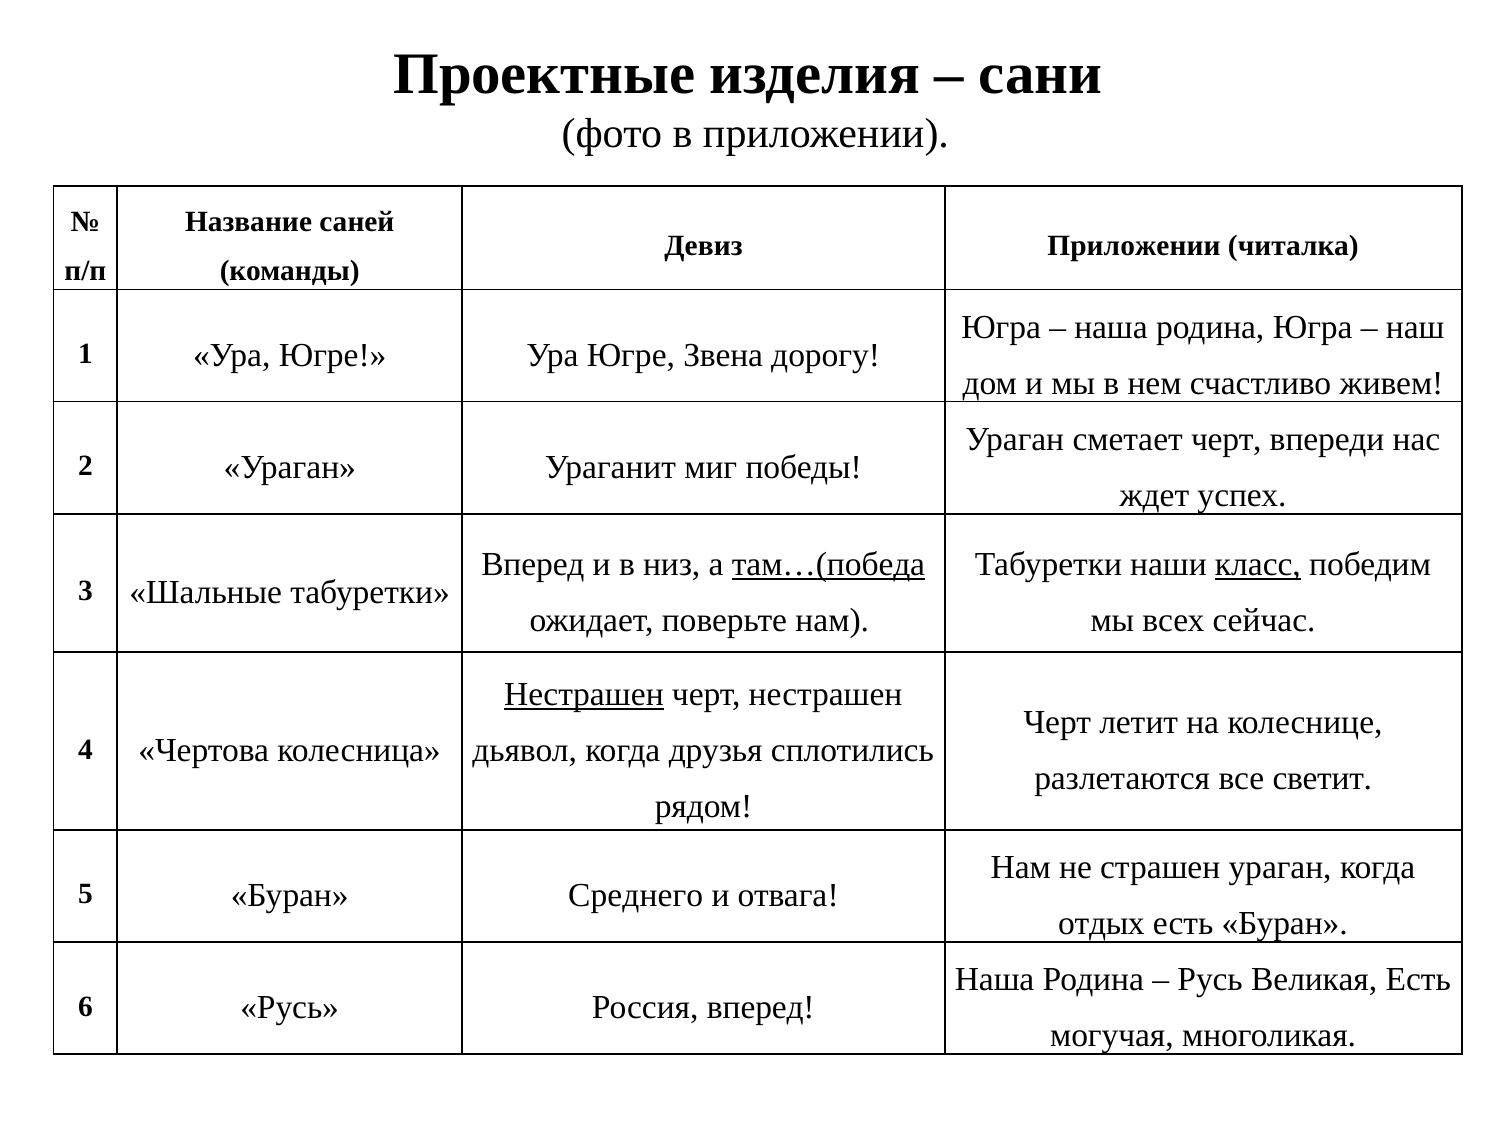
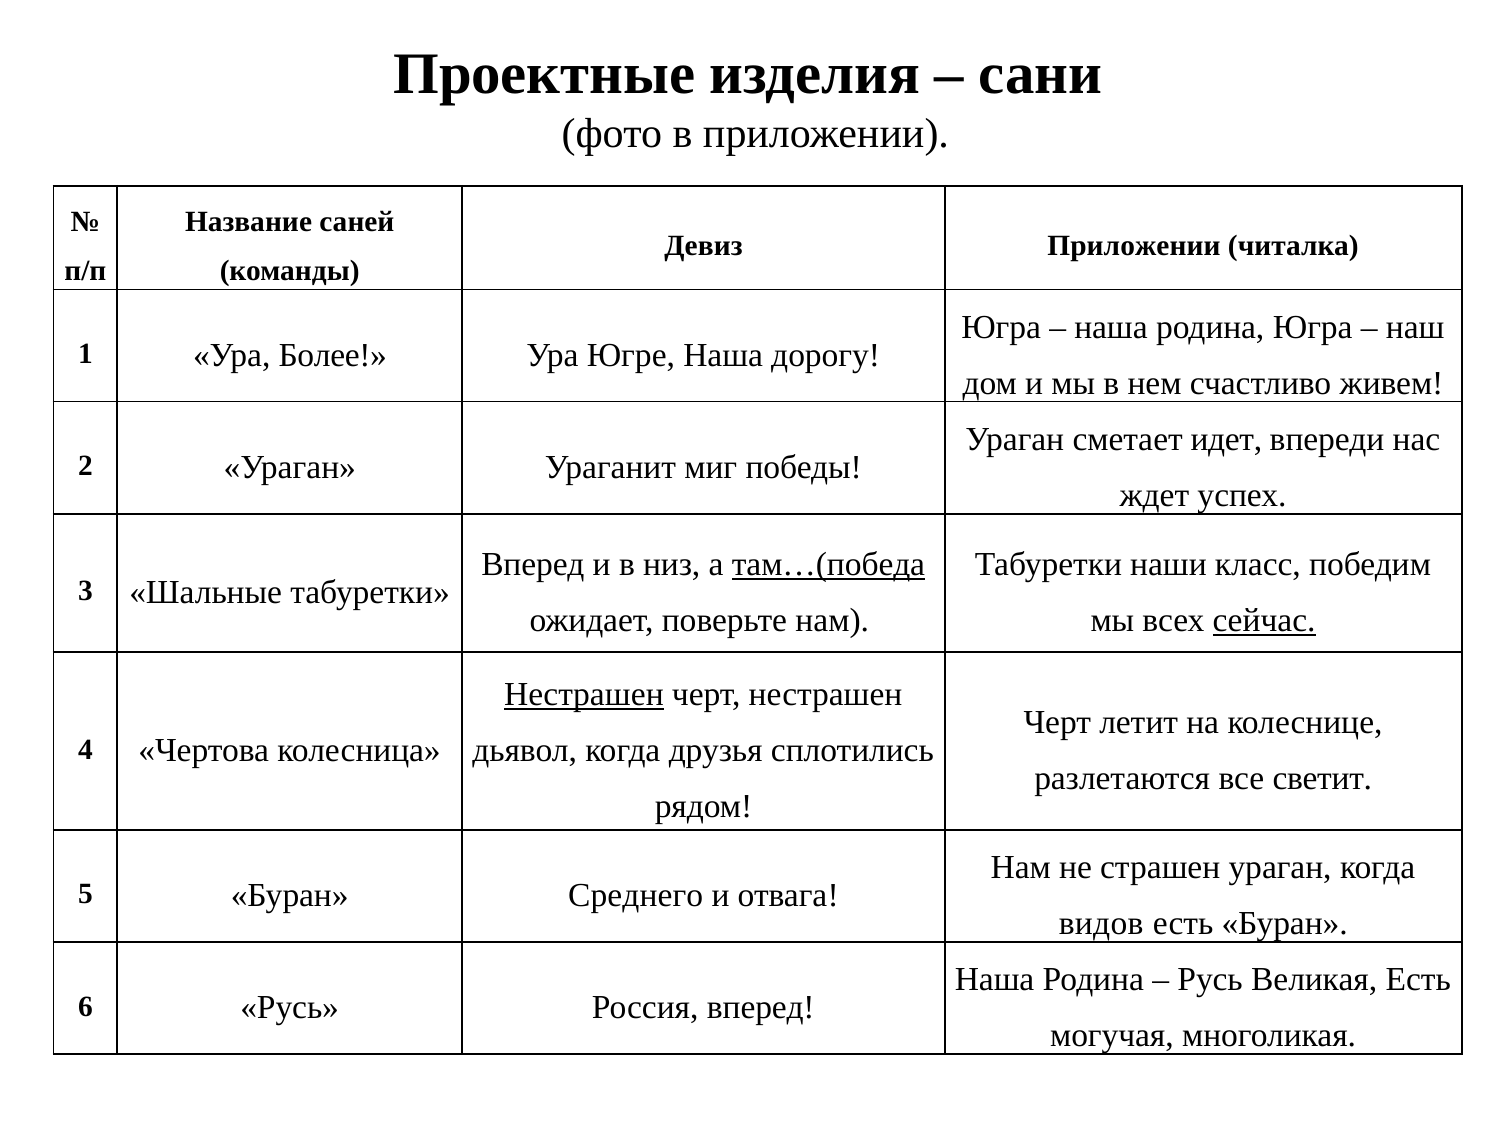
1 Ура Югре: Югре -> Более
Югре Звена: Звена -> Наша
сметает черт: черт -> идет
класс underline: present -> none
сейчас underline: none -> present
отдых: отдых -> видов
